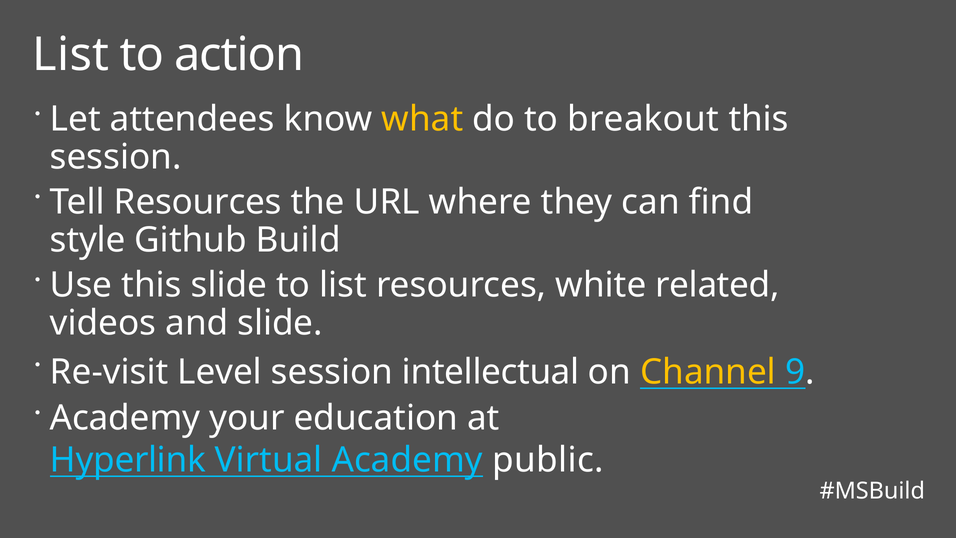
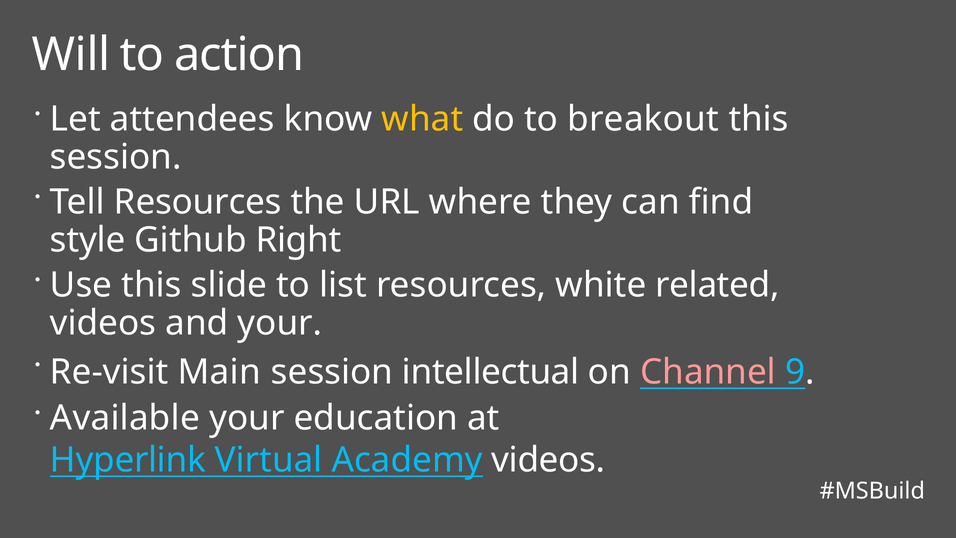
List at (71, 55): List -> Will
Build: Build -> Right
and slide: slide -> your
Level: Level -> Main
Channel colour: yellow -> pink
Academy at (125, 418): Academy -> Available
Academy public: public -> videos
